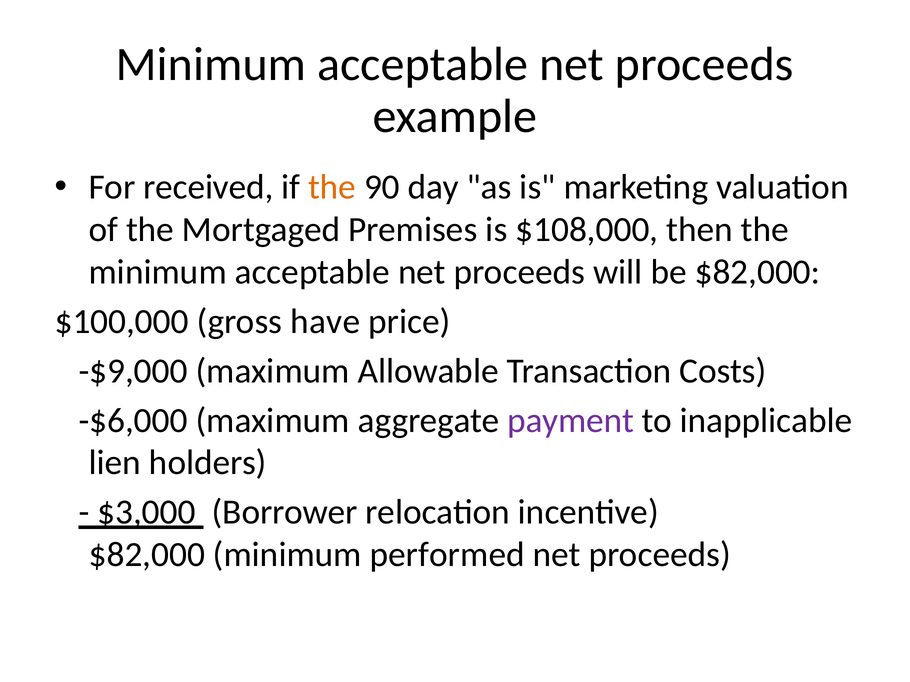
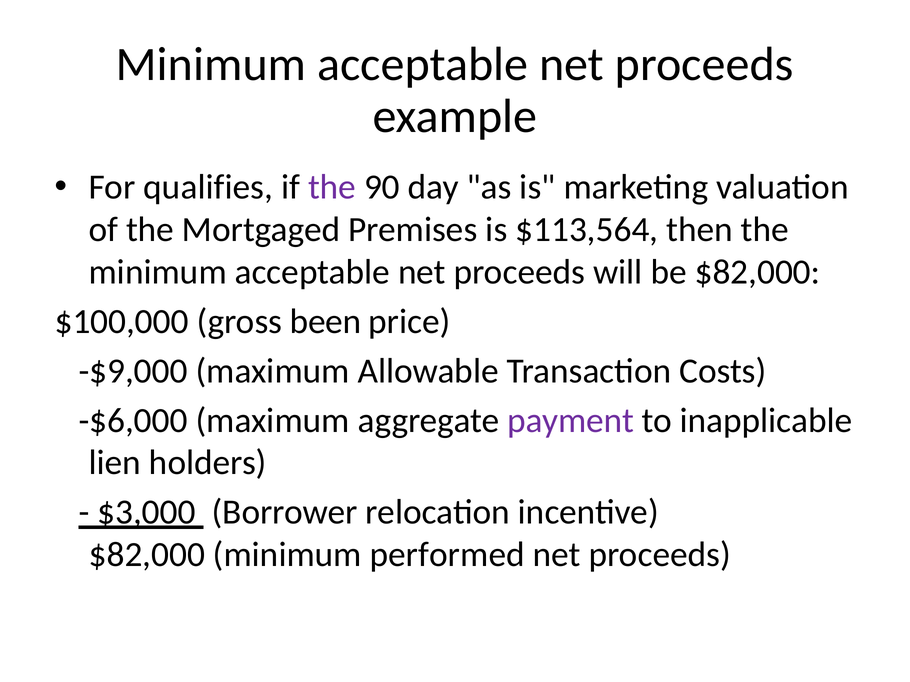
received: received -> qualifies
the at (332, 187) colour: orange -> purple
$108,000: $108,000 -> $113,564
have: have -> been
